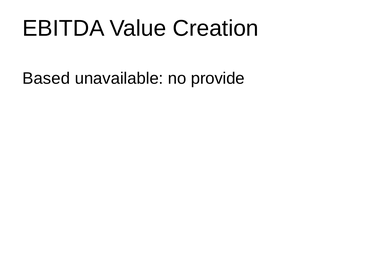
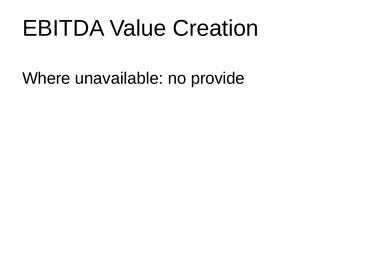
Based: Based -> Where
